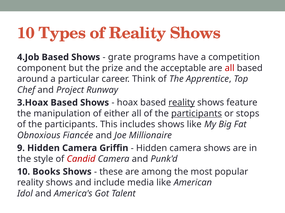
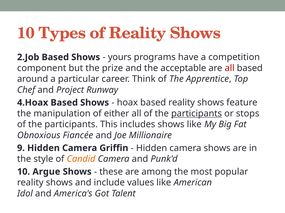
4.Job: 4.Job -> 2.Job
grate: grate -> yours
3.Hoax: 3.Hoax -> 4.Hoax
reality at (182, 103) underline: present -> none
Candid colour: red -> orange
Books: Books -> Argue
media: media -> values
